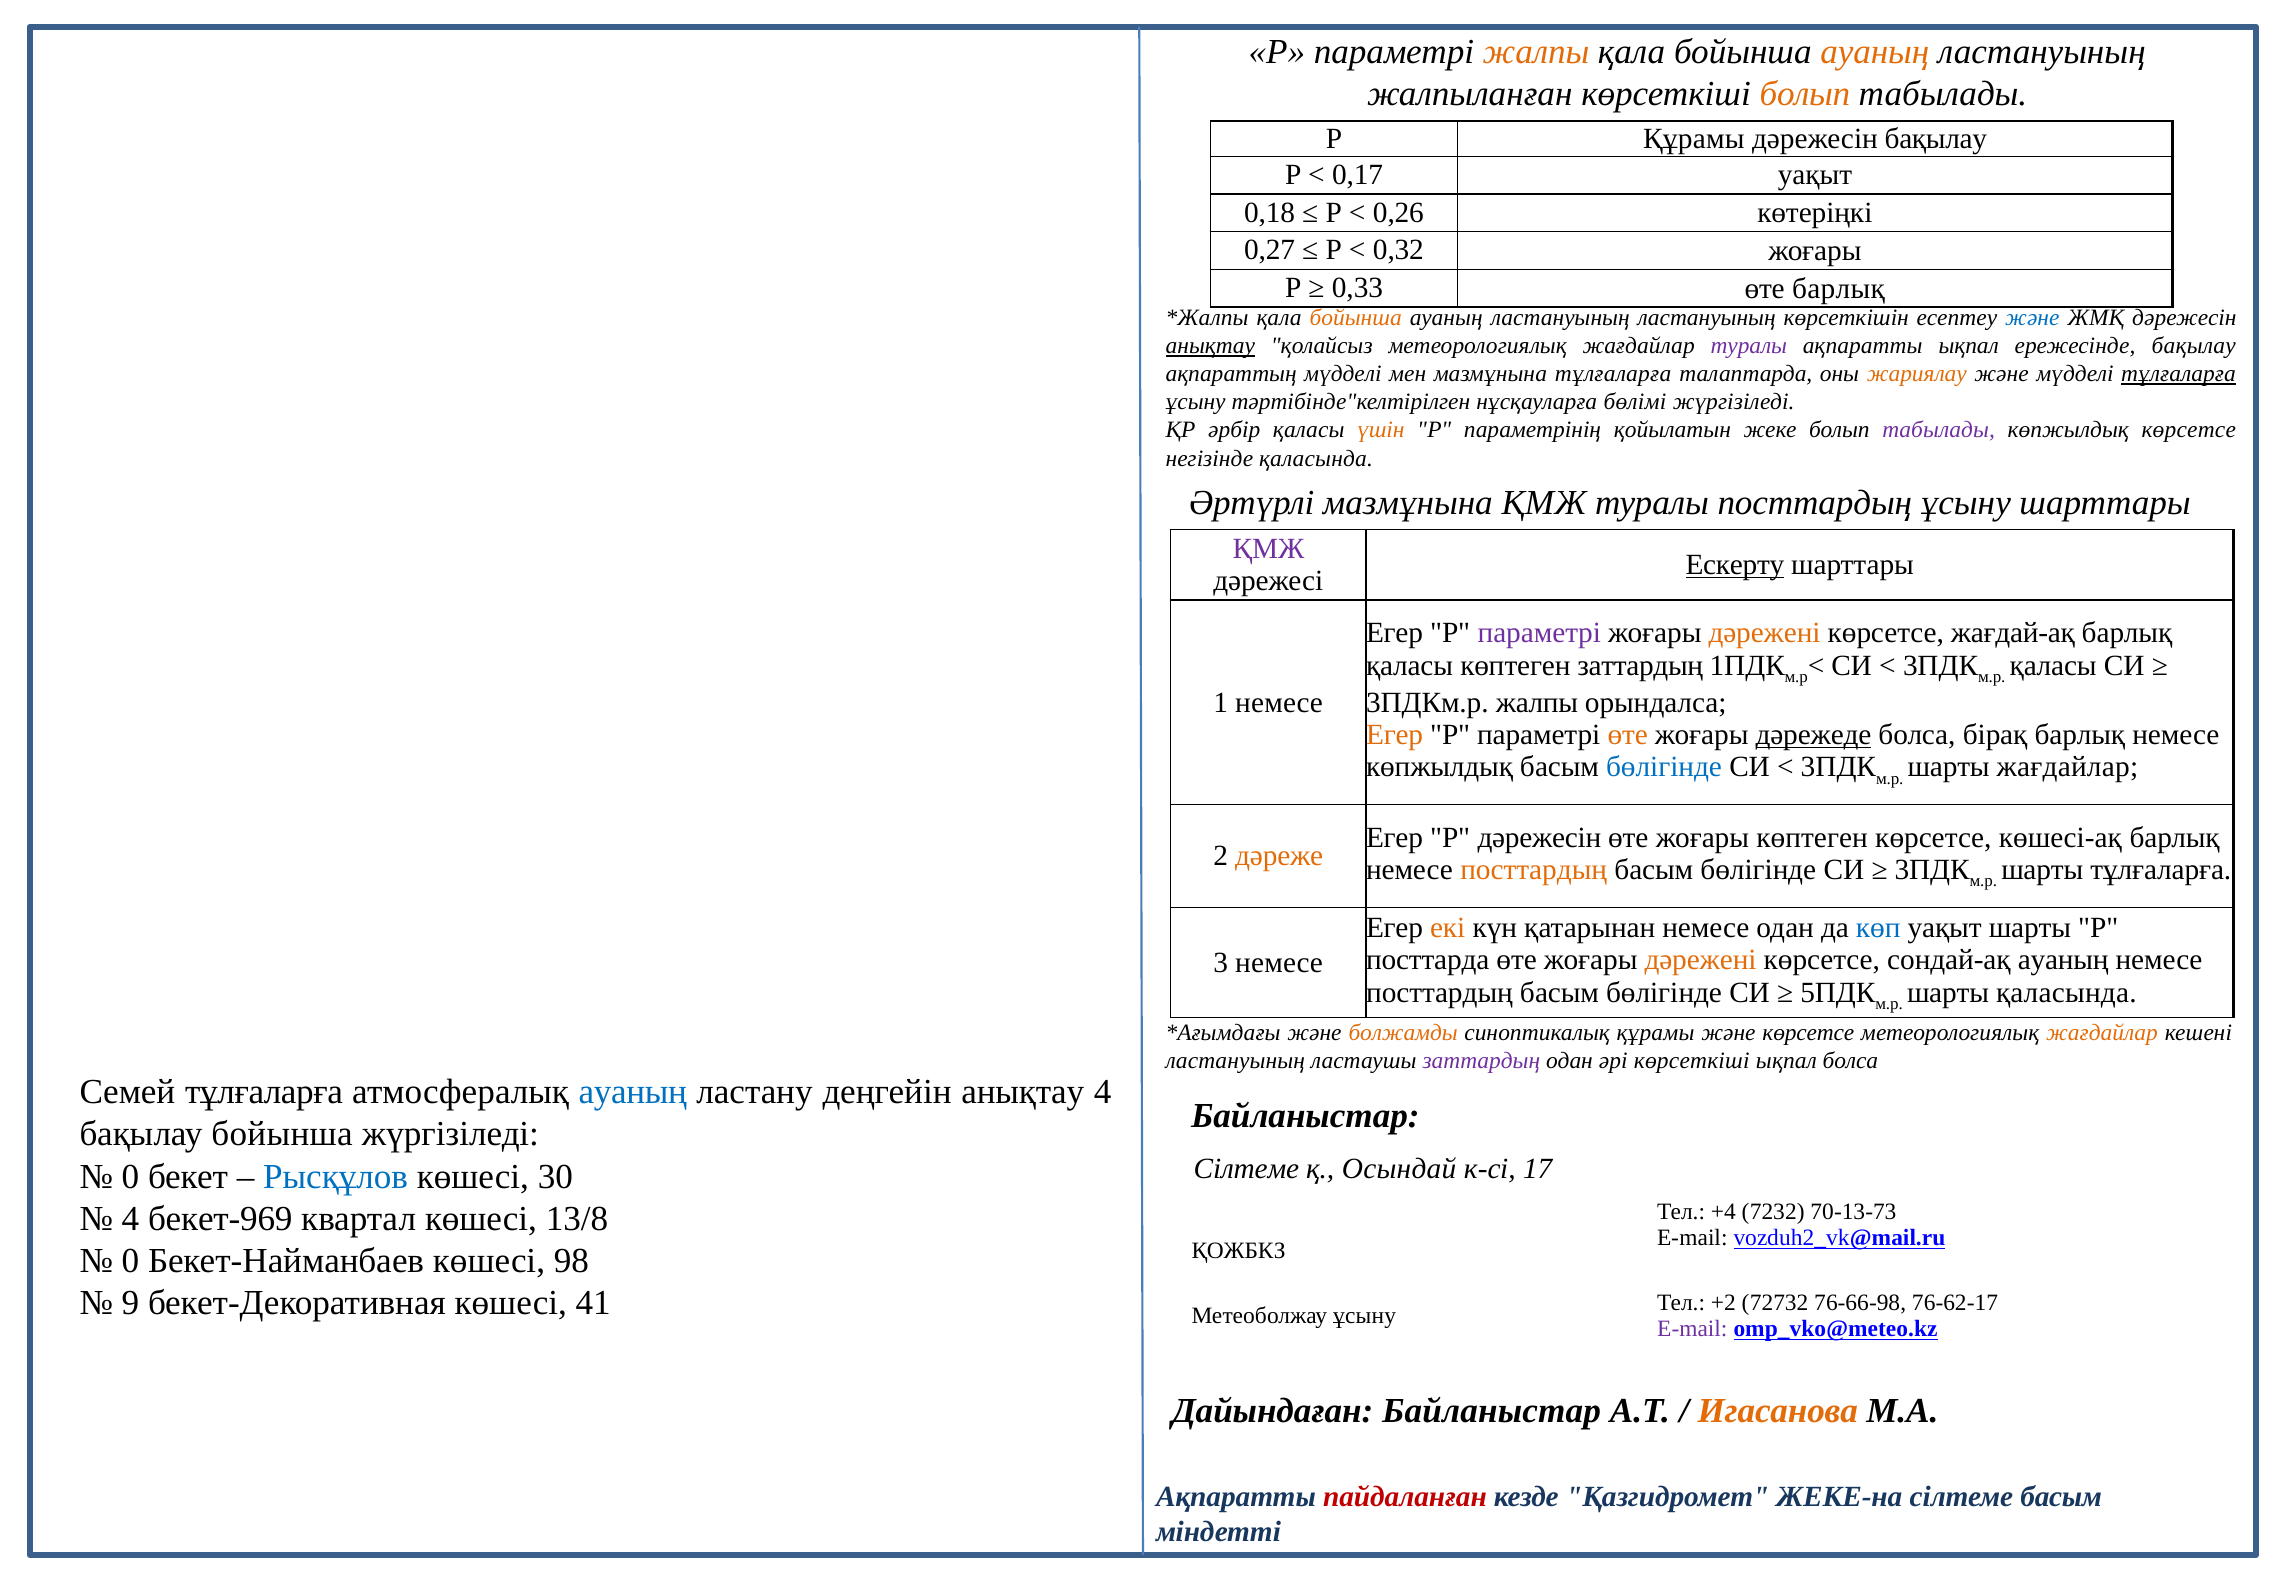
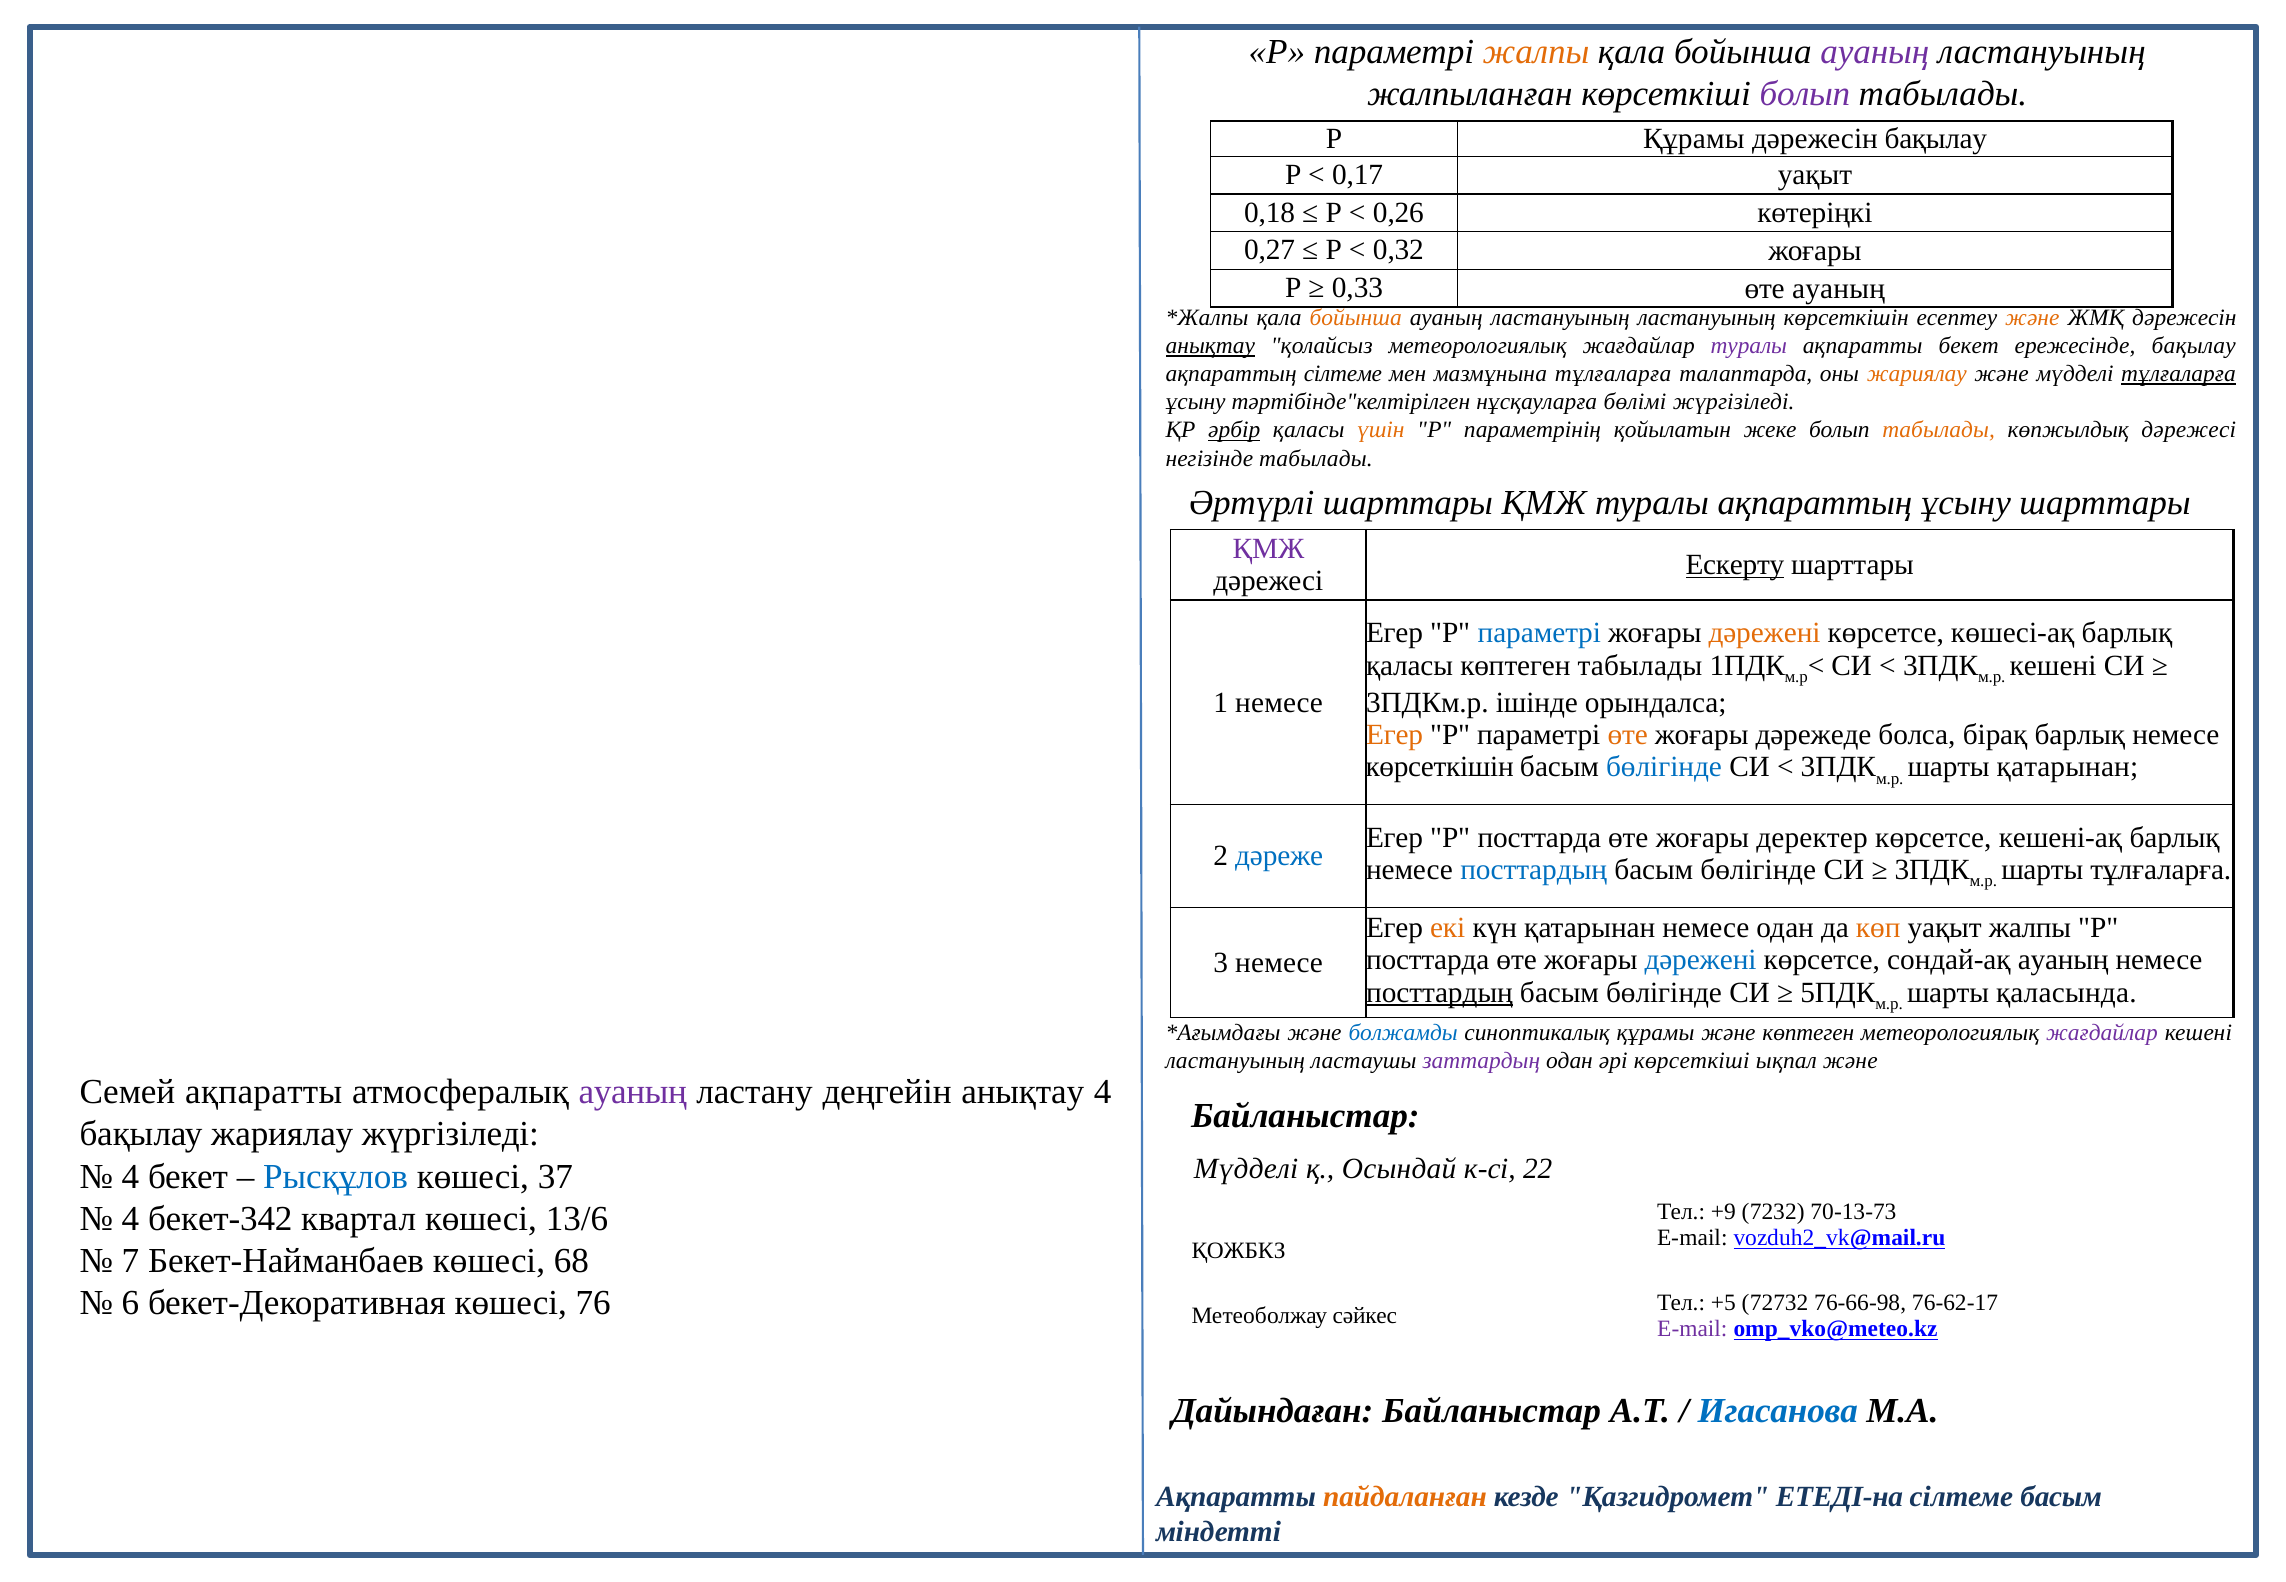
ауаның at (1875, 52) colour: orange -> purple
болып at (1805, 94) colour: orange -> purple
өте барлық: барлық -> ауаның
және at (2032, 318) colour: blue -> orange
ақпаратты ықпал: ықпал -> бекет
ақпараттың мүдделі: мүдделі -> сілтеме
әрбір underline: none -> present
табылады at (1939, 430) colour: purple -> orange
көпжылдық көрсетсе: көрсетсе -> дәрежесі
негізінде қаласында: қаласында -> табылады
Әртүрлі мазмұнына: мазмұнына -> шарттары
туралы посттардың: посттардың -> ақпараттың
параметрі at (1539, 633) colour: purple -> blue
жағдай-ақ: жағдай-ақ -> көшесі-ақ
көптеген заттардың: заттардың -> табылады
қаласы at (2053, 666): қаласы -> кешені
3ПДКм.р жалпы: жалпы -> ішінде
дәрежеде underline: present -> none
көпжылдық at (1440, 767): көпжылдық -> көрсеткішін
шарты жағдайлар: жағдайлар -> қатарынан
Егер Р дәрежесін: дәрежесін -> посттарда
жоғары көптеген: көптеген -> деректер
көшесі-ақ: көшесі-ақ -> кешені-ақ
дәреже colour: orange -> blue
посттардың at (1534, 870) colour: orange -> blue
көп colour: blue -> orange
уақыт шарты: шарты -> жалпы
дәрежені at (1701, 961) colour: orange -> blue
посттардың at (1439, 993) underline: none -> present
болжамды colour: orange -> blue
және көрсетсе: көрсетсе -> көптеген
жағдайлар at (2102, 1033) colour: orange -> purple
ықпал болса: болса -> және
Семей тұлғаларға: тұлғаларға -> ақпаратты
ауаның at (633, 1092) colour: blue -> purple
бақылау бойынша: бойынша -> жариялау
Сілтеме at (1246, 1169): Сілтеме -> Мүдделі
17: 17 -> 22
0 at (130, 1177): 0 -> 4
30: 30 -> 37
+4: +4 -> +9
бекет-969: бекет-969 -> бекет-342
13/8: 13/8 -> 13/6
0 at (130, 1261): 0 -> 7
98: 98 -> 68
9: 9 -> 6
41: 41 -> 76
+2: +2 -> +5
Метеоболжау ұсыну: ұсыну -> сәйкес
Игасанова colour: orange -> blue
пайдаланған colour: red -> orange
ЖЕКЕ-на: ЖЕКЕ-на -> ЕТЕДІ-на
